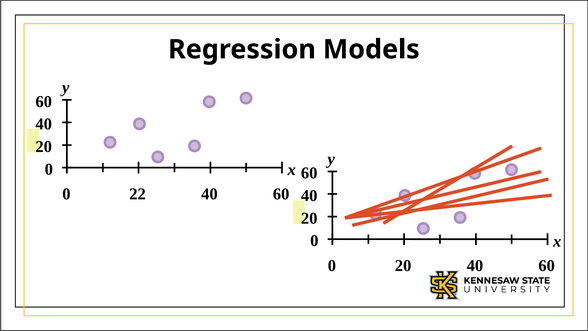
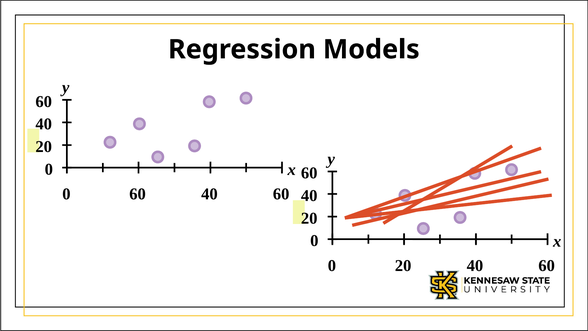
0 22: 22 -> 60
